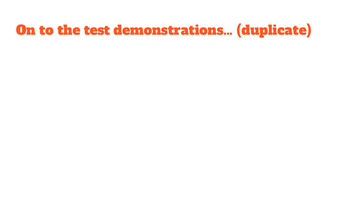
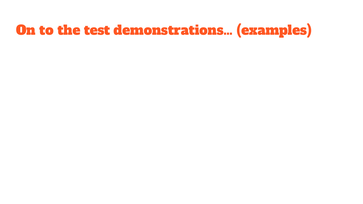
duplicate: duplicate -> examples
